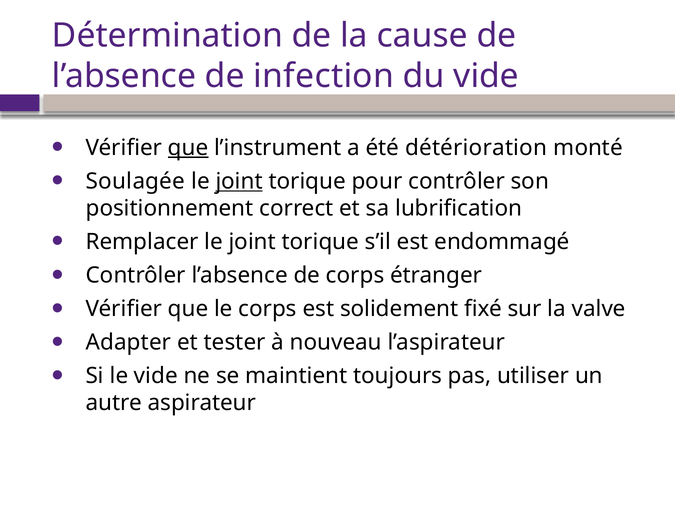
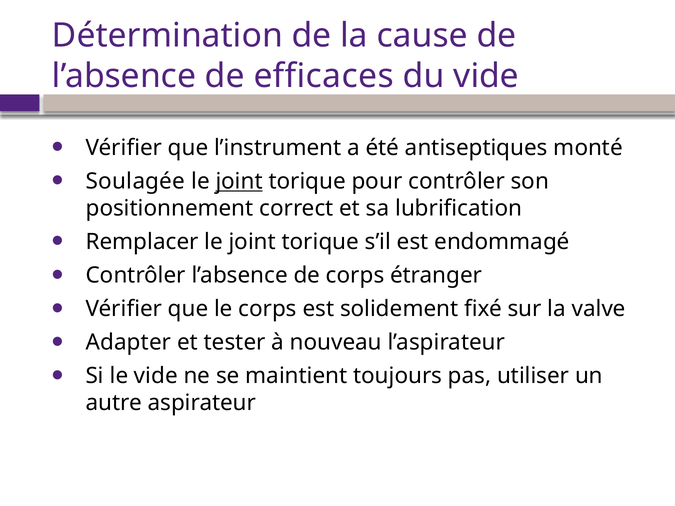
infection: infection -> efficaces
que at (188, 148) underline: present -> none
détérioration: détérioration -> antiseptiques
